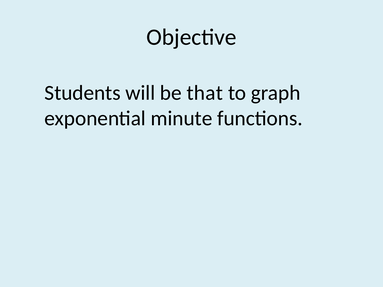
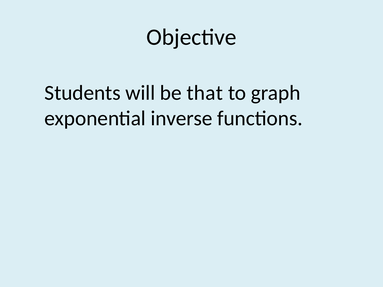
minute: minute -> inverse
